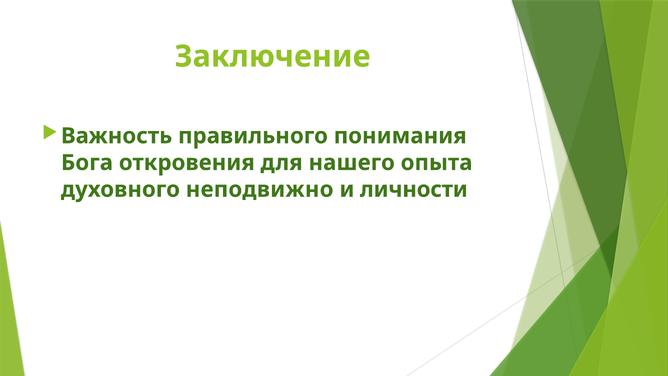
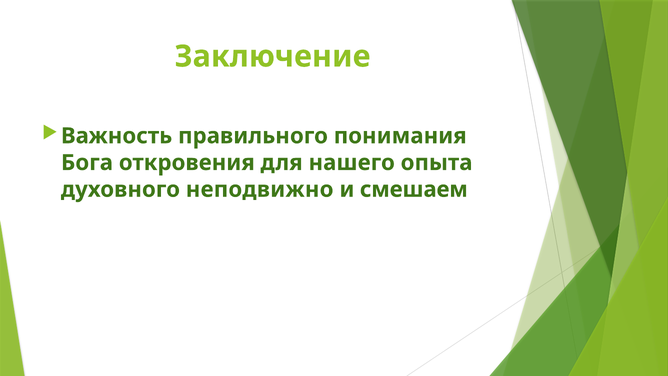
личности: личности -> смешаем
